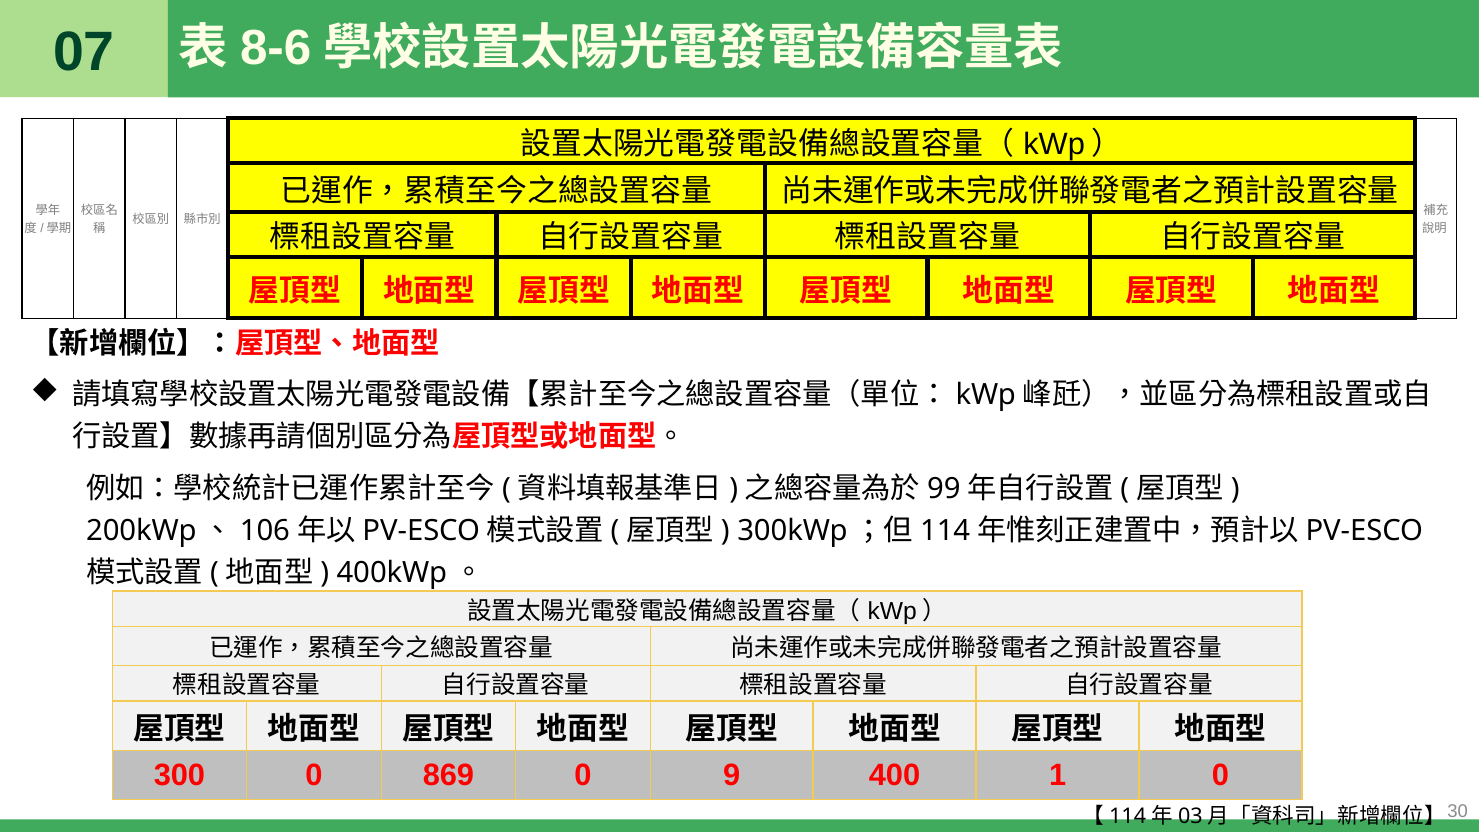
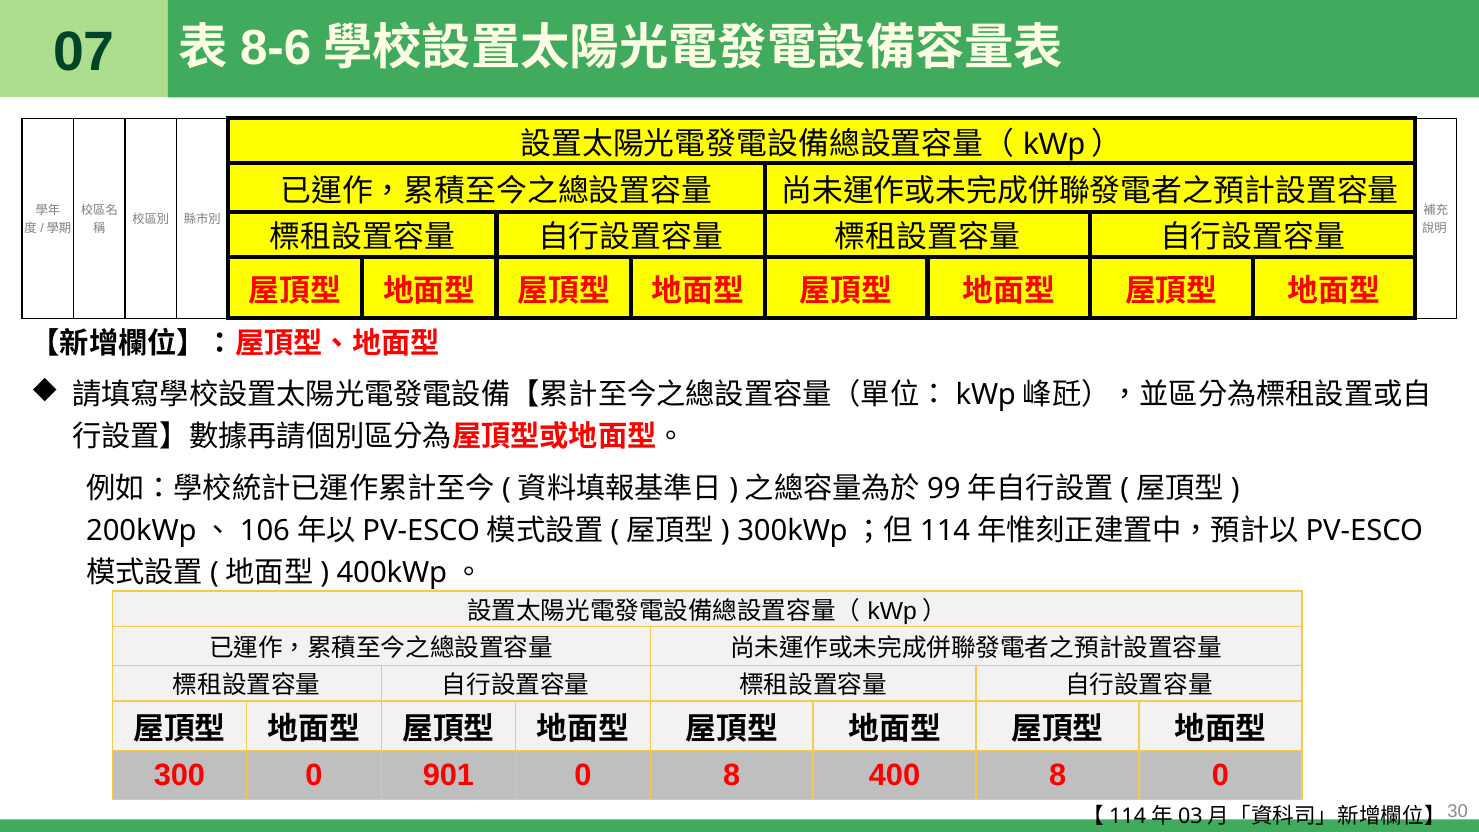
869: 869 -> 901
0 9: 9 -> 8
400 1: 1 -> 8
